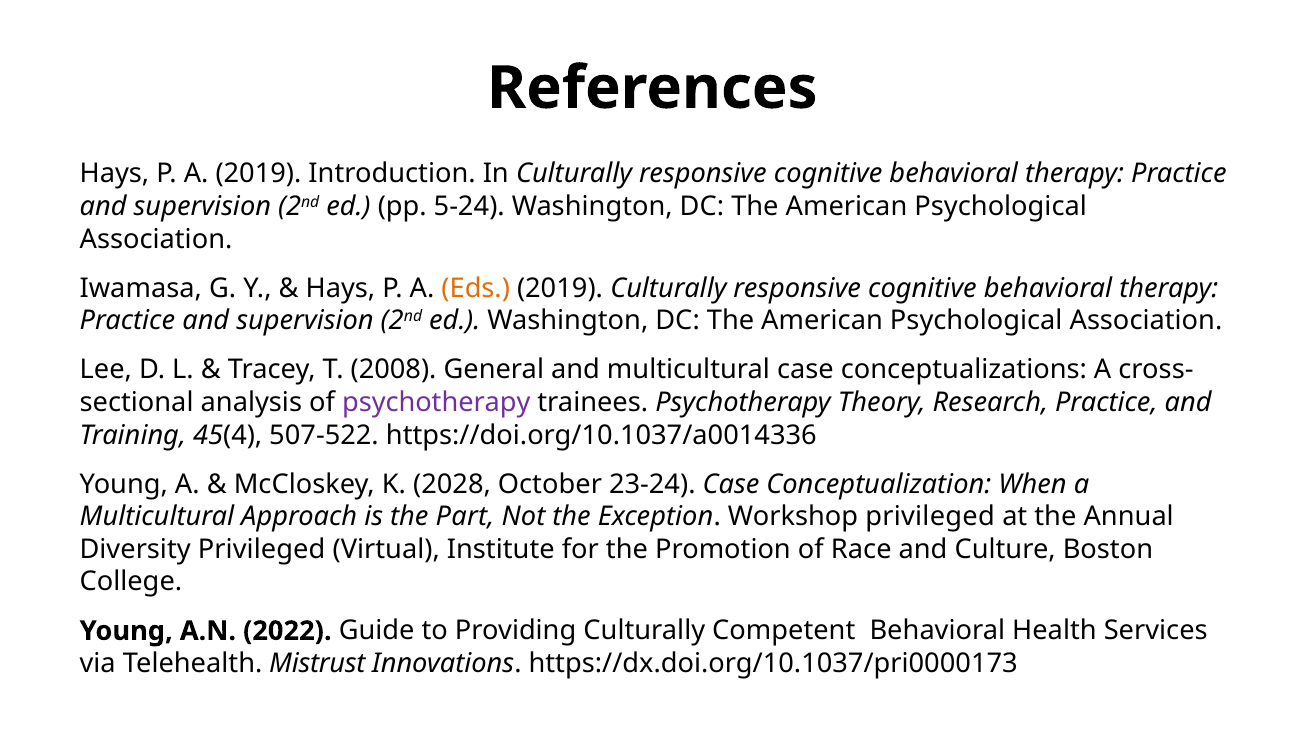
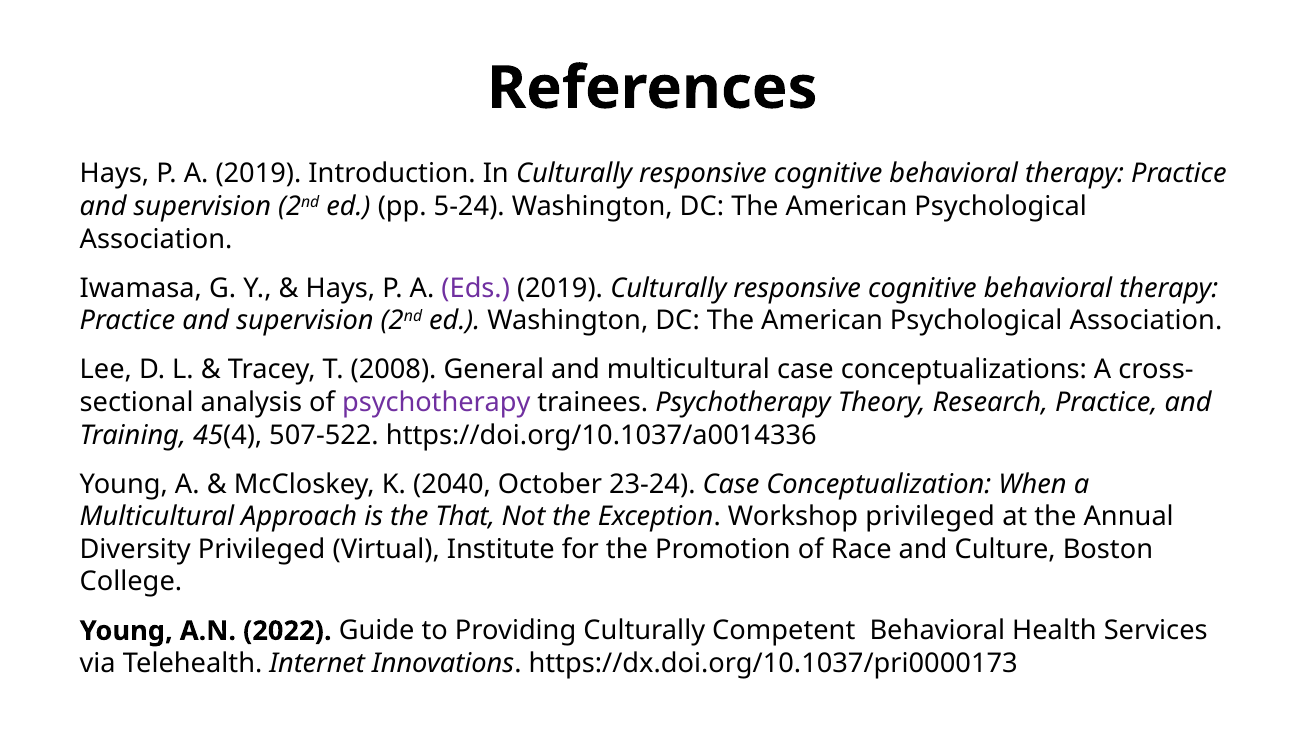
Eds colour: orange -> purple
2028: 2028 -> 2040
Part: Part -> That
Mistrust: Mistrust -> Internet
